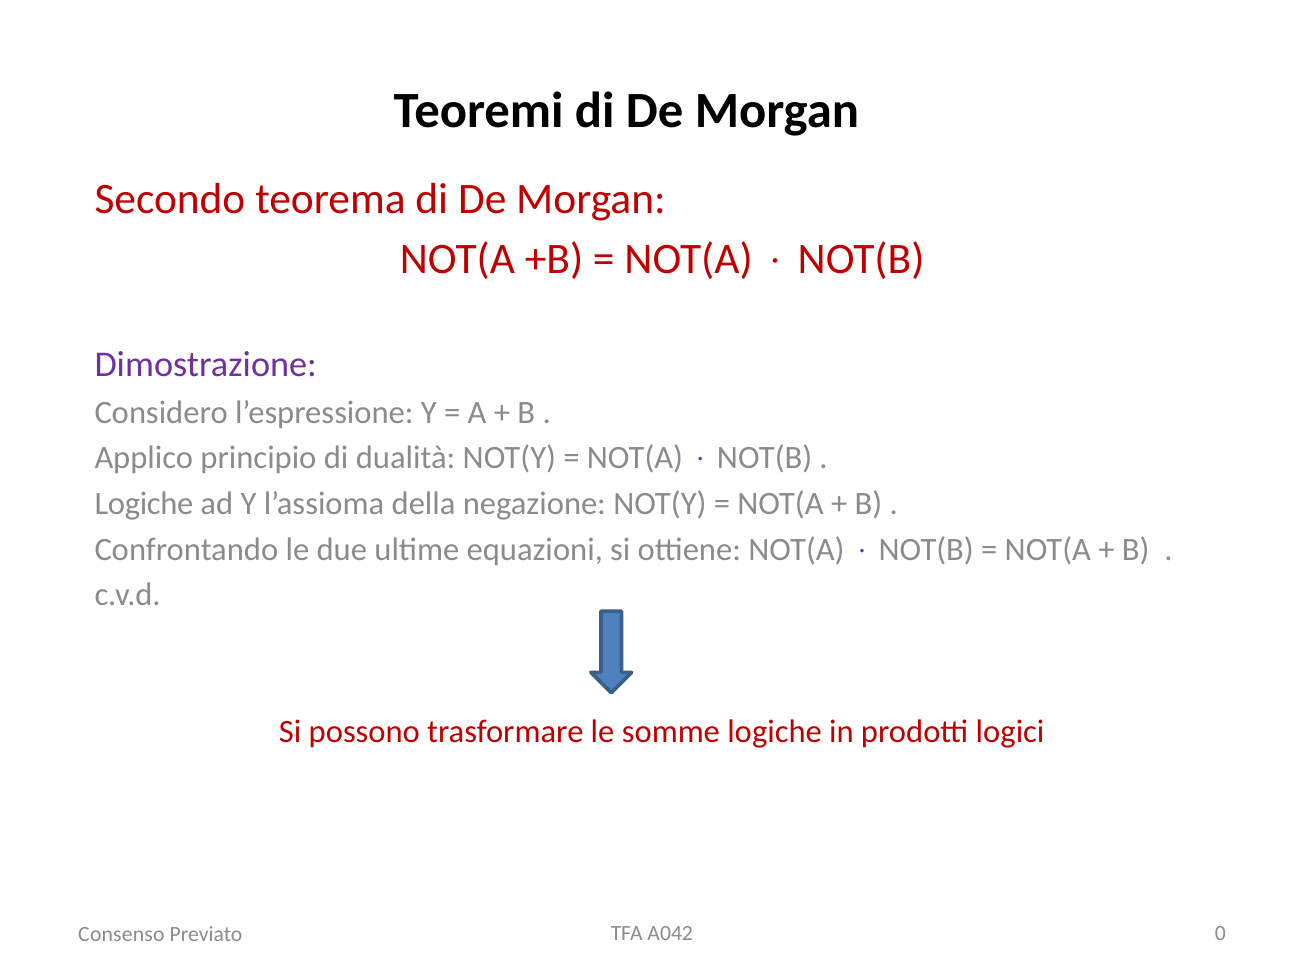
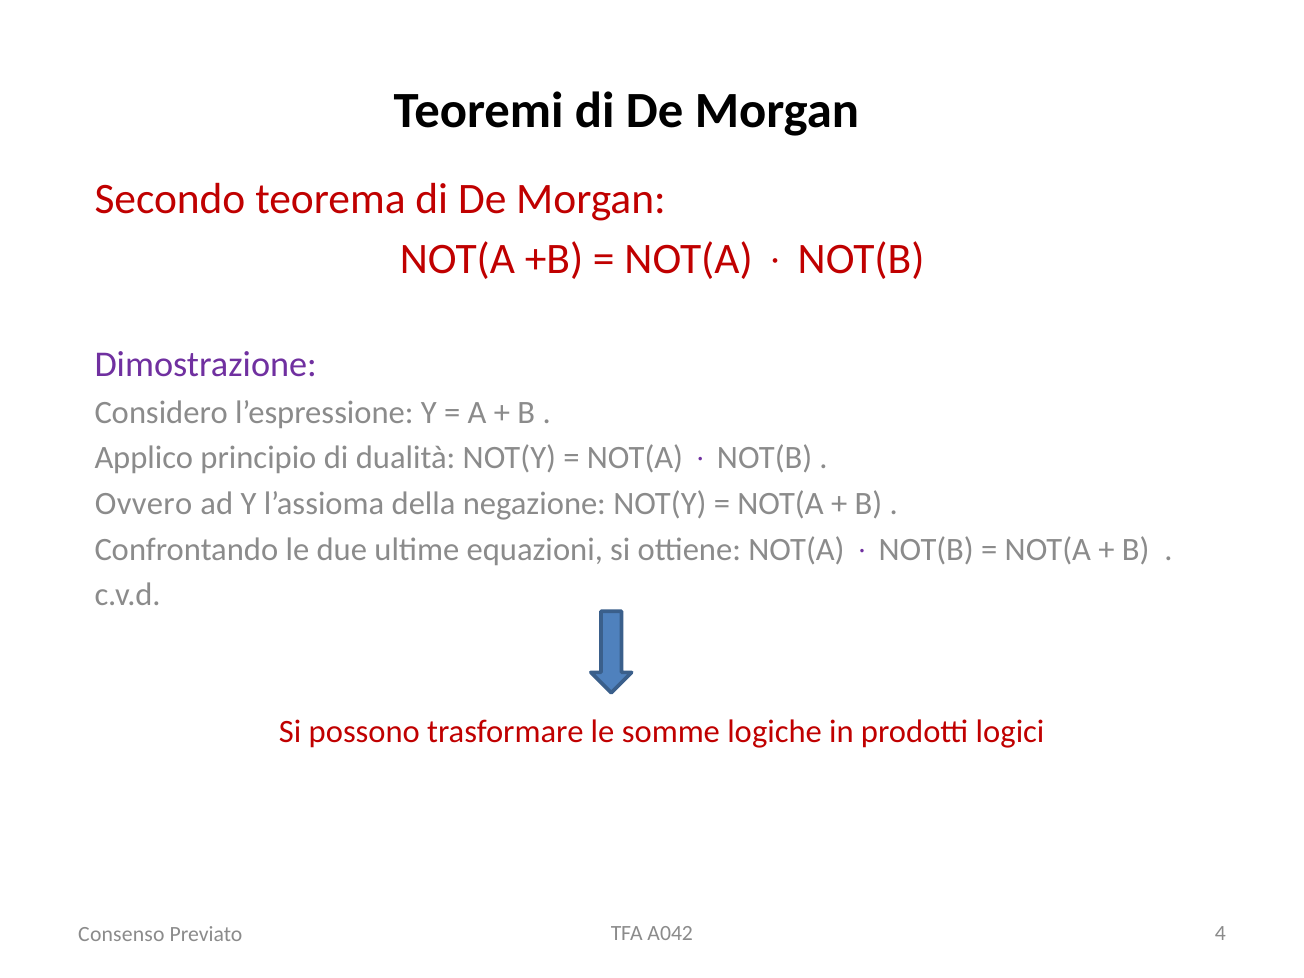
Logiche at (144, 504): Logiche -> Ovvero
0: 0 -> 4
